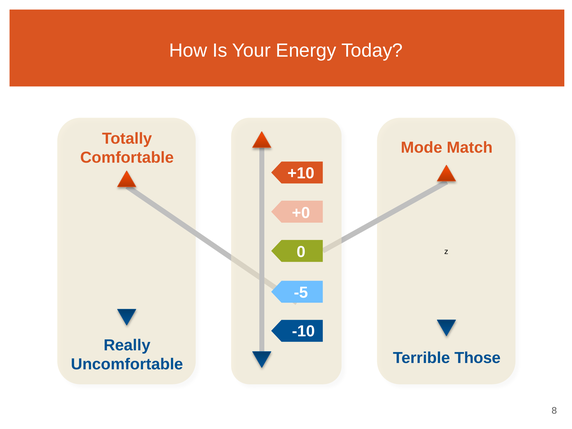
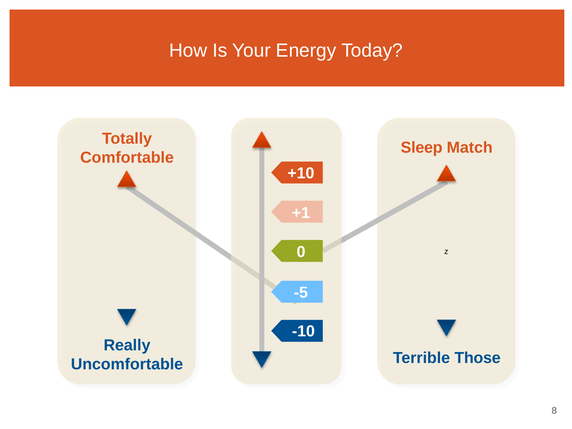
Mode: Mode -> Sleep
+0: +0 -> +1
